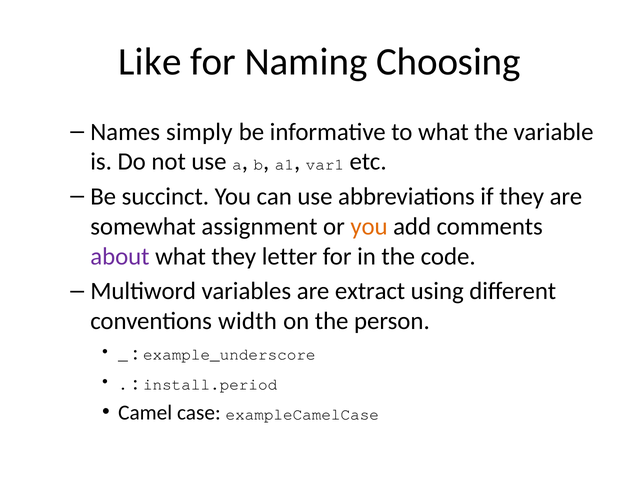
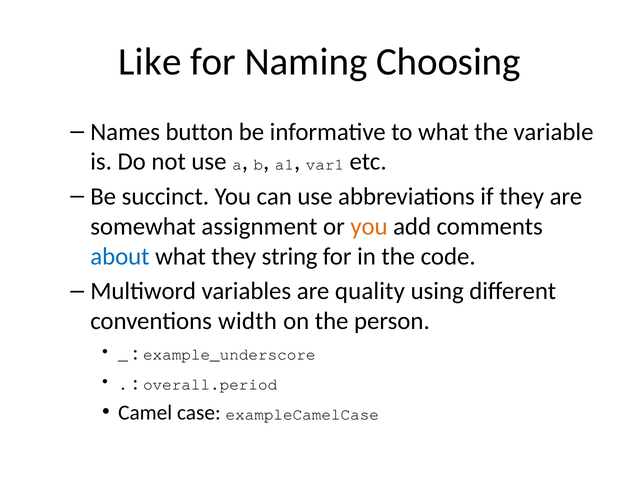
simply: simply -> button
about colour: purple -> blue
letter: letter -> string
extract: extract -> quality
install.period: install.period -> overall.period
